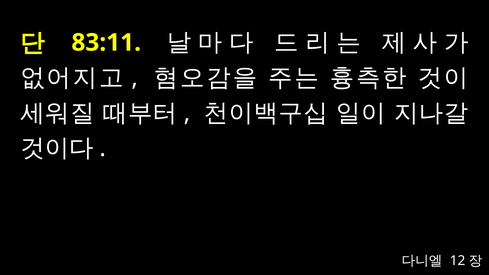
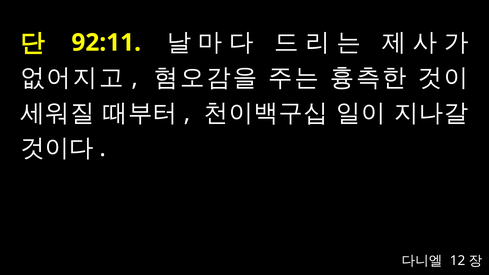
83:11: 83:11 -> 92:11
